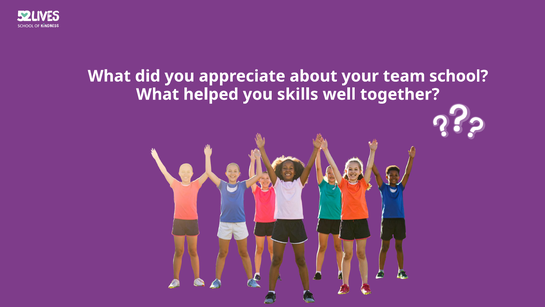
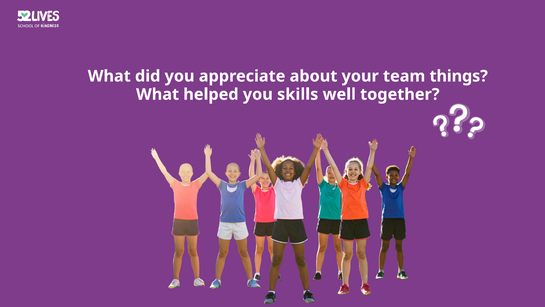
school: school -> things
